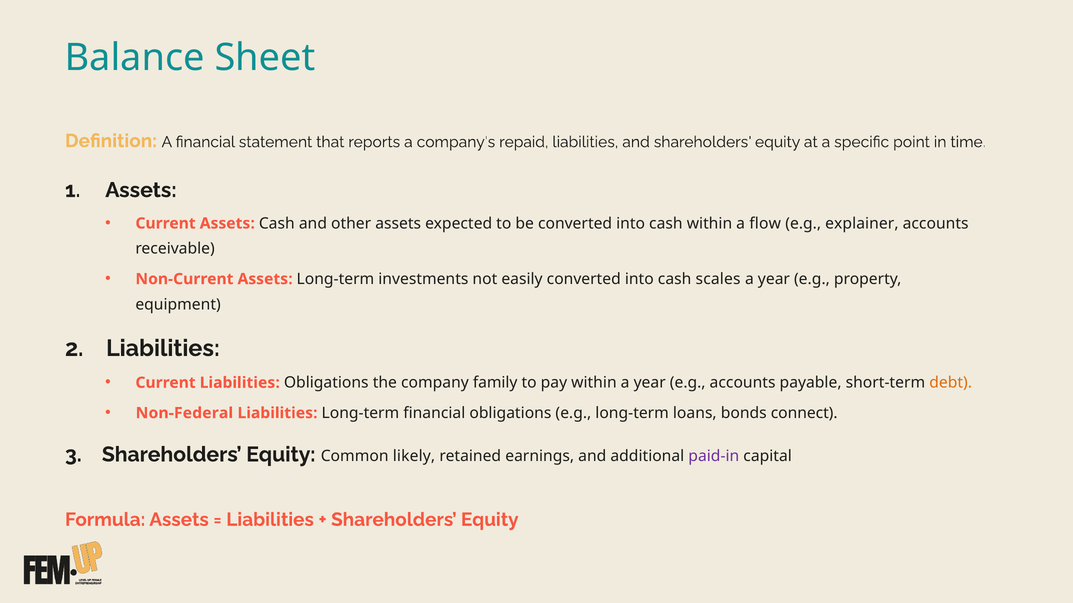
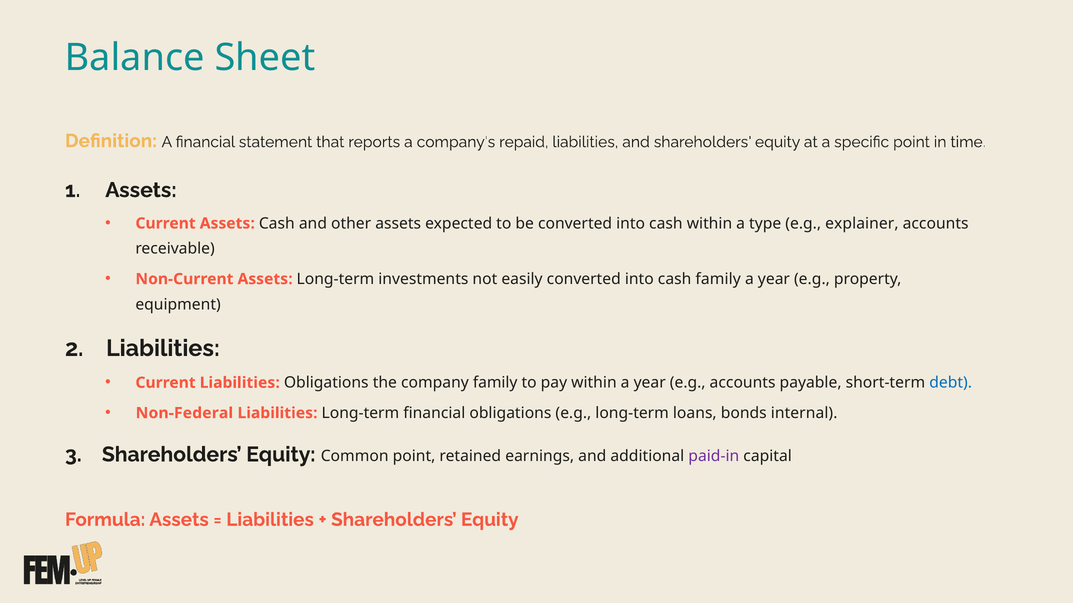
flow: flow -> type
cash scales: scales -> family
debt colour: orange -> blue
connect: connect -> internal
Common likely: likely -> point
